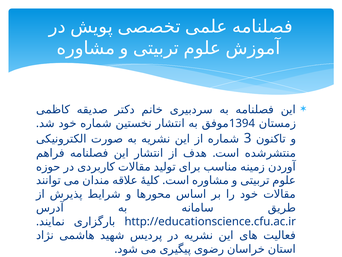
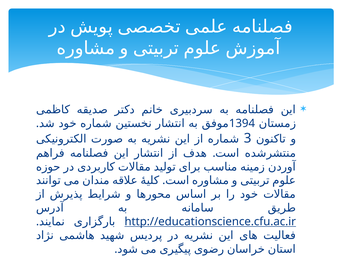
http://educationscience.cfu.ac.ir underline: none -> present
